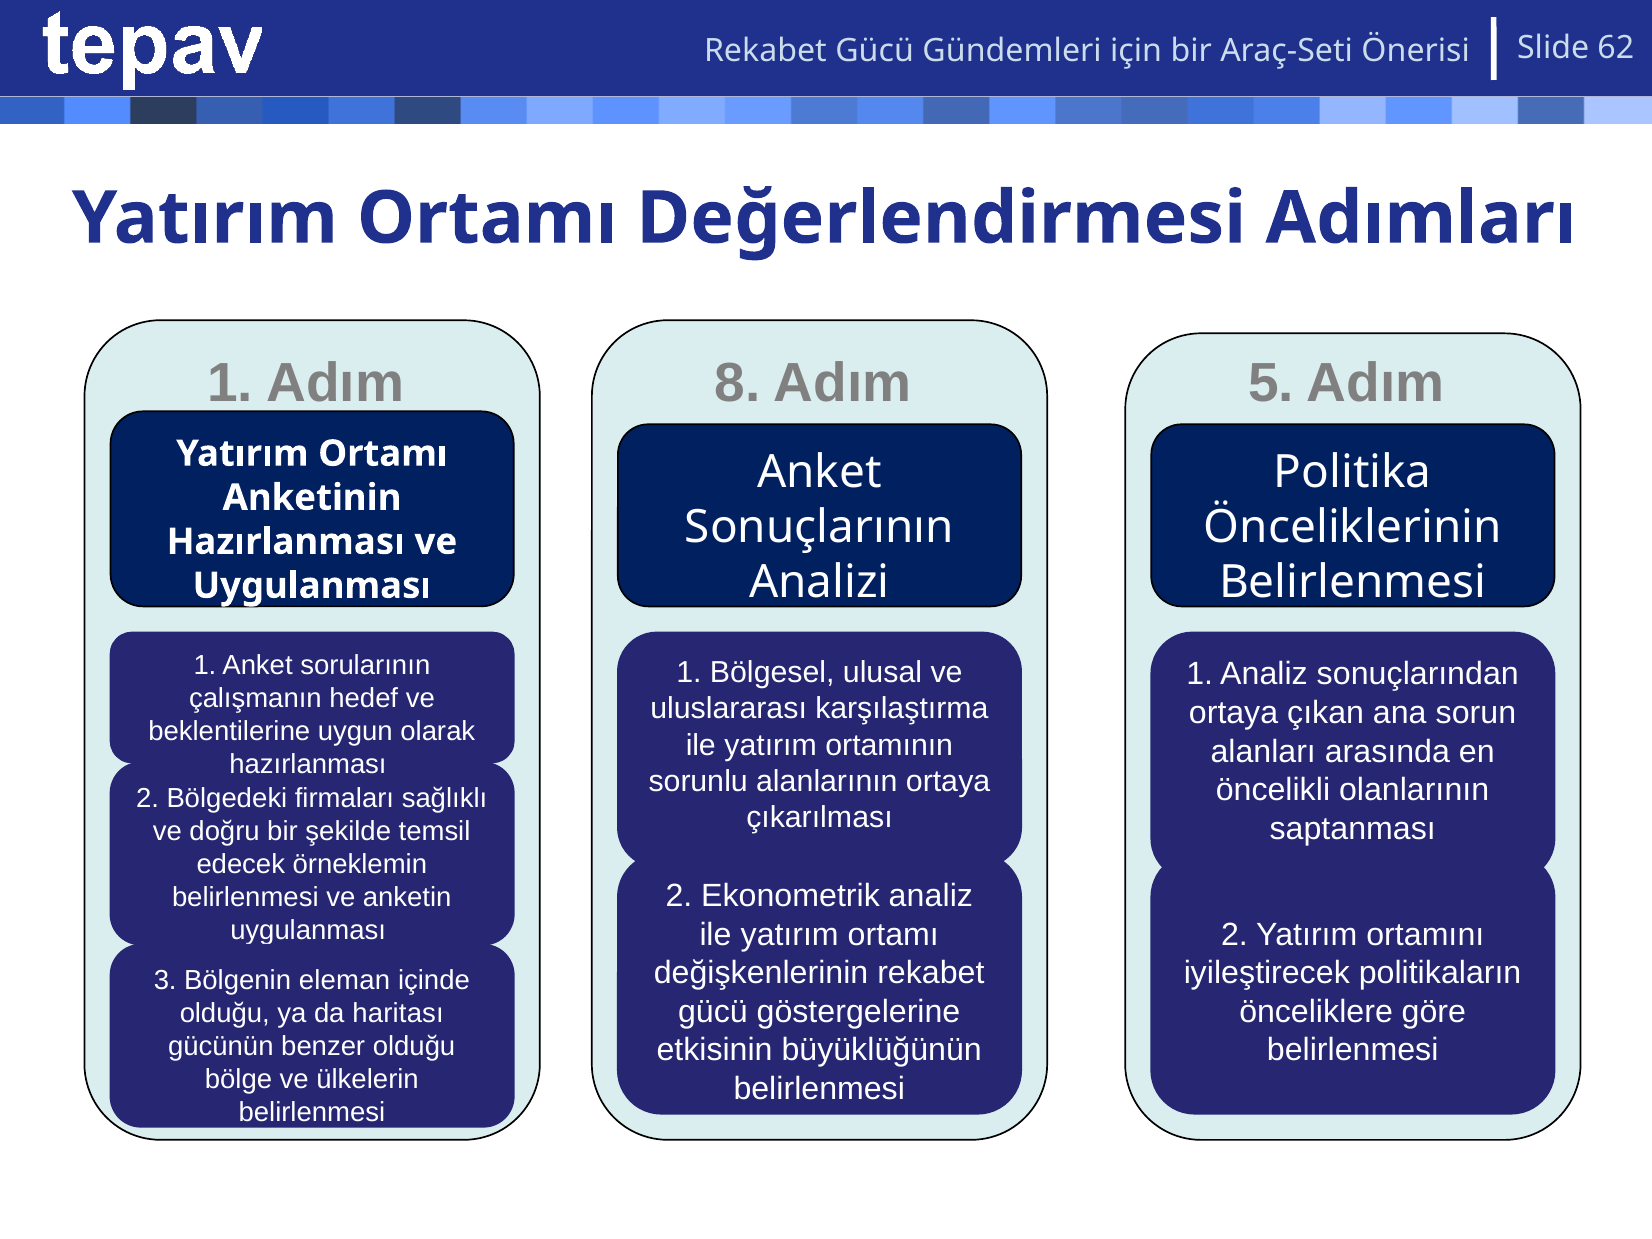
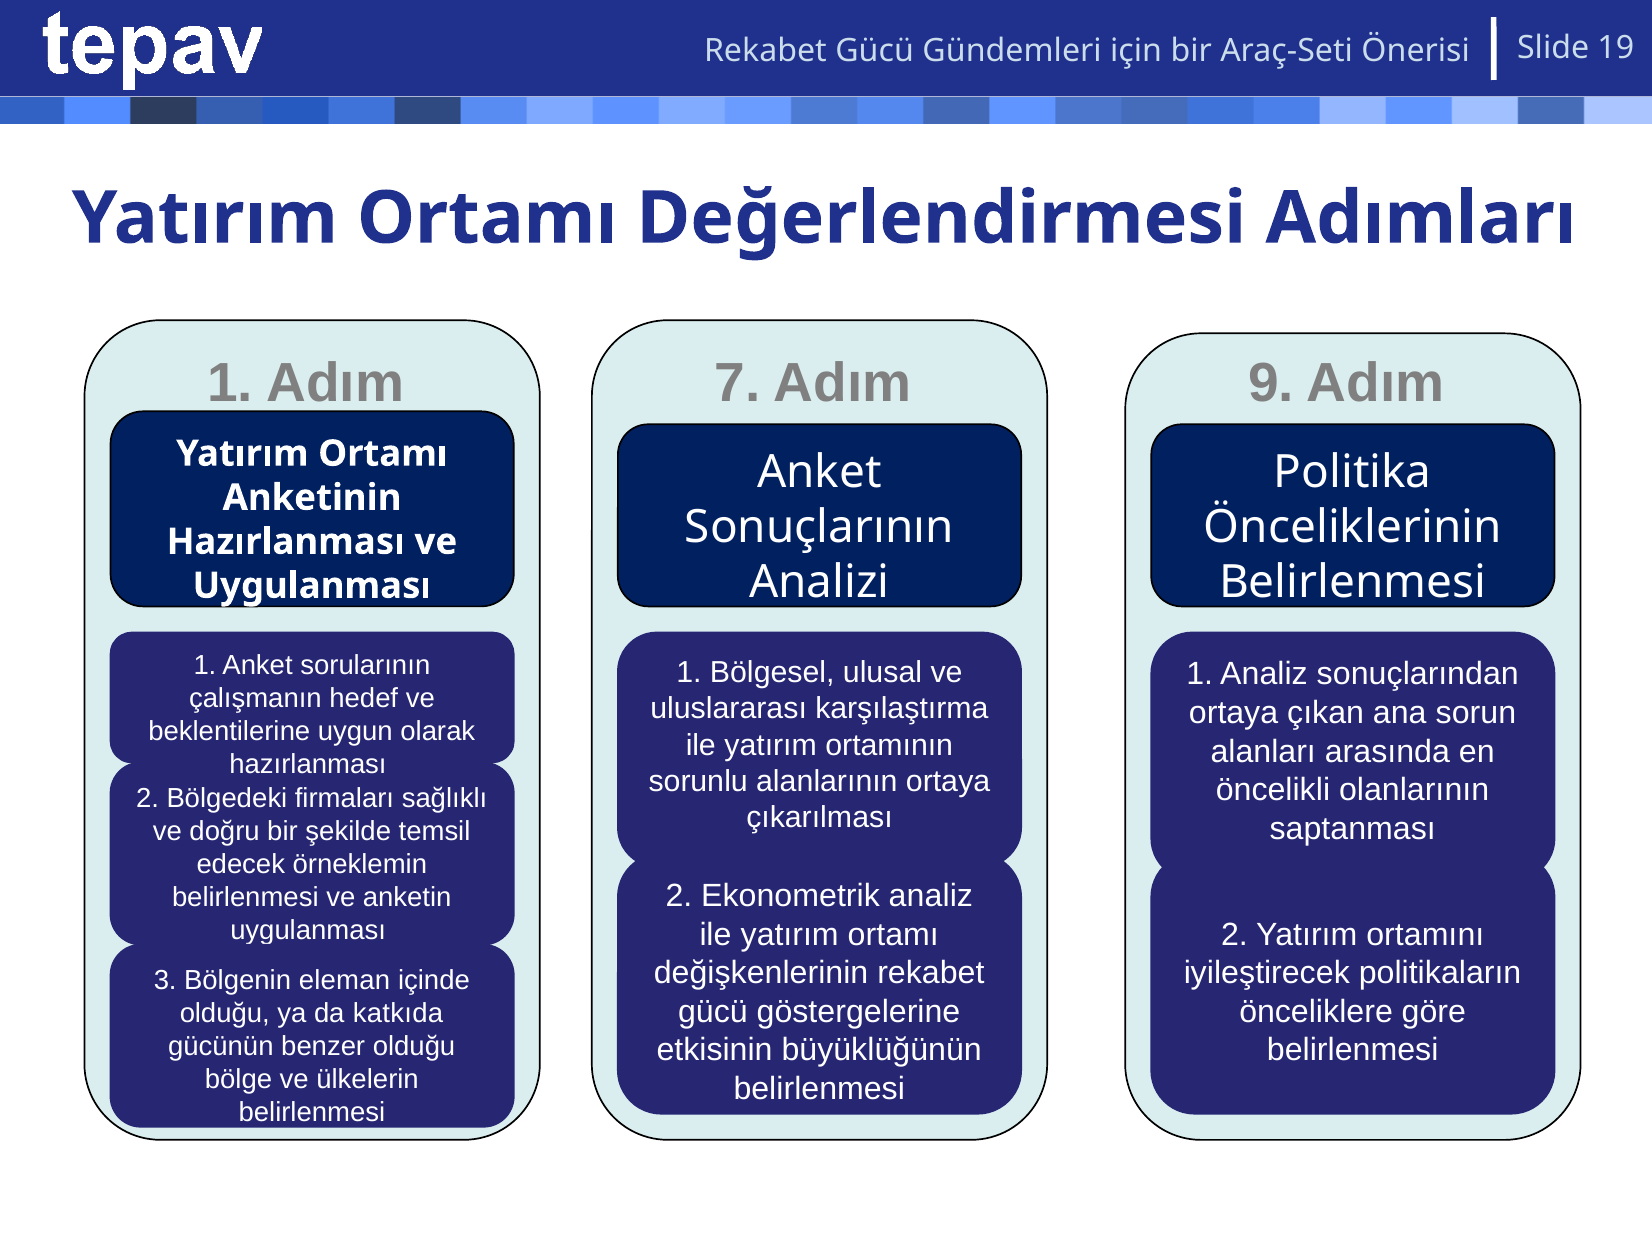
62: 62 -> 19
8: 8 -> 7
5: 5 -> 9
haritası: haritası -> katkıda
